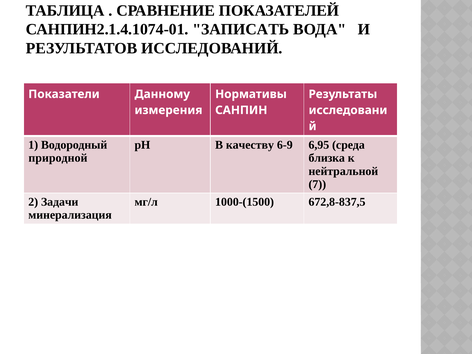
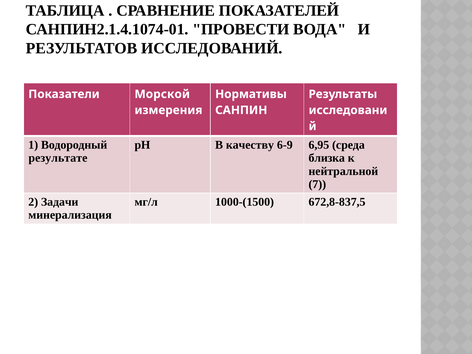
ЗАПИСАТЬ: ЗАПИСАТЬ -> ПРОВЕСТИ
Данному: Данному -> Морской
природной: природной -> результате
